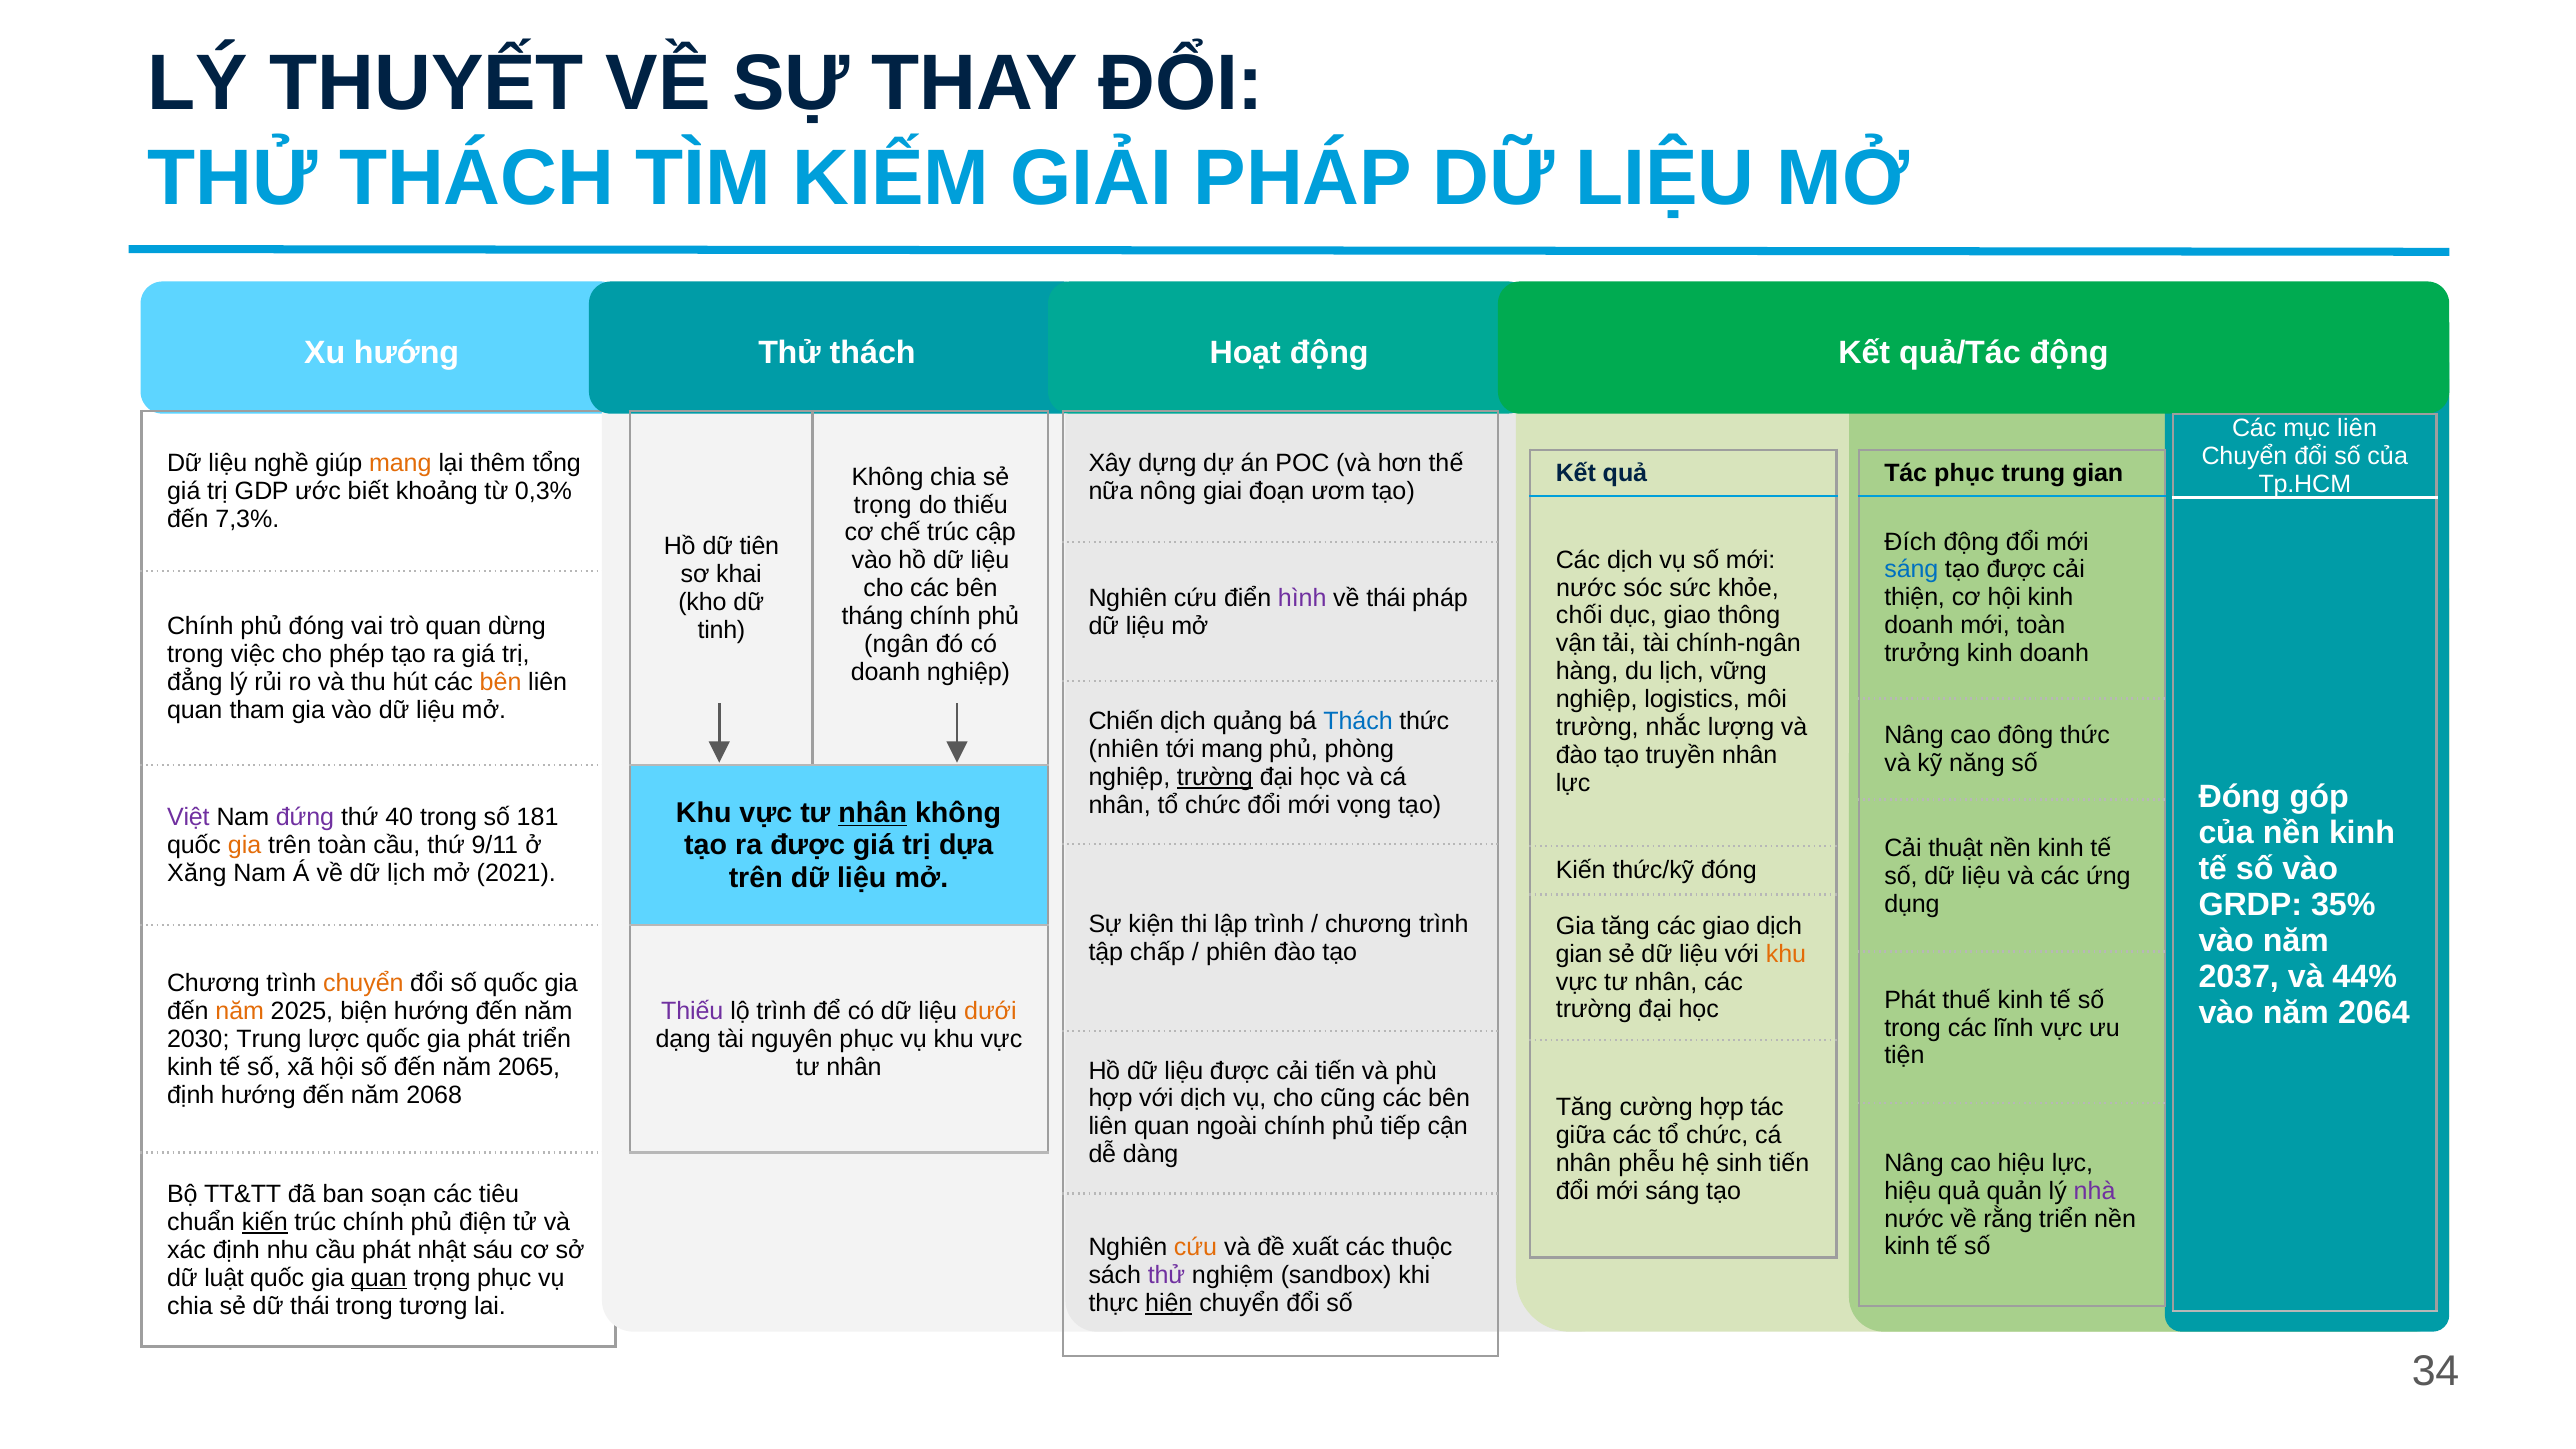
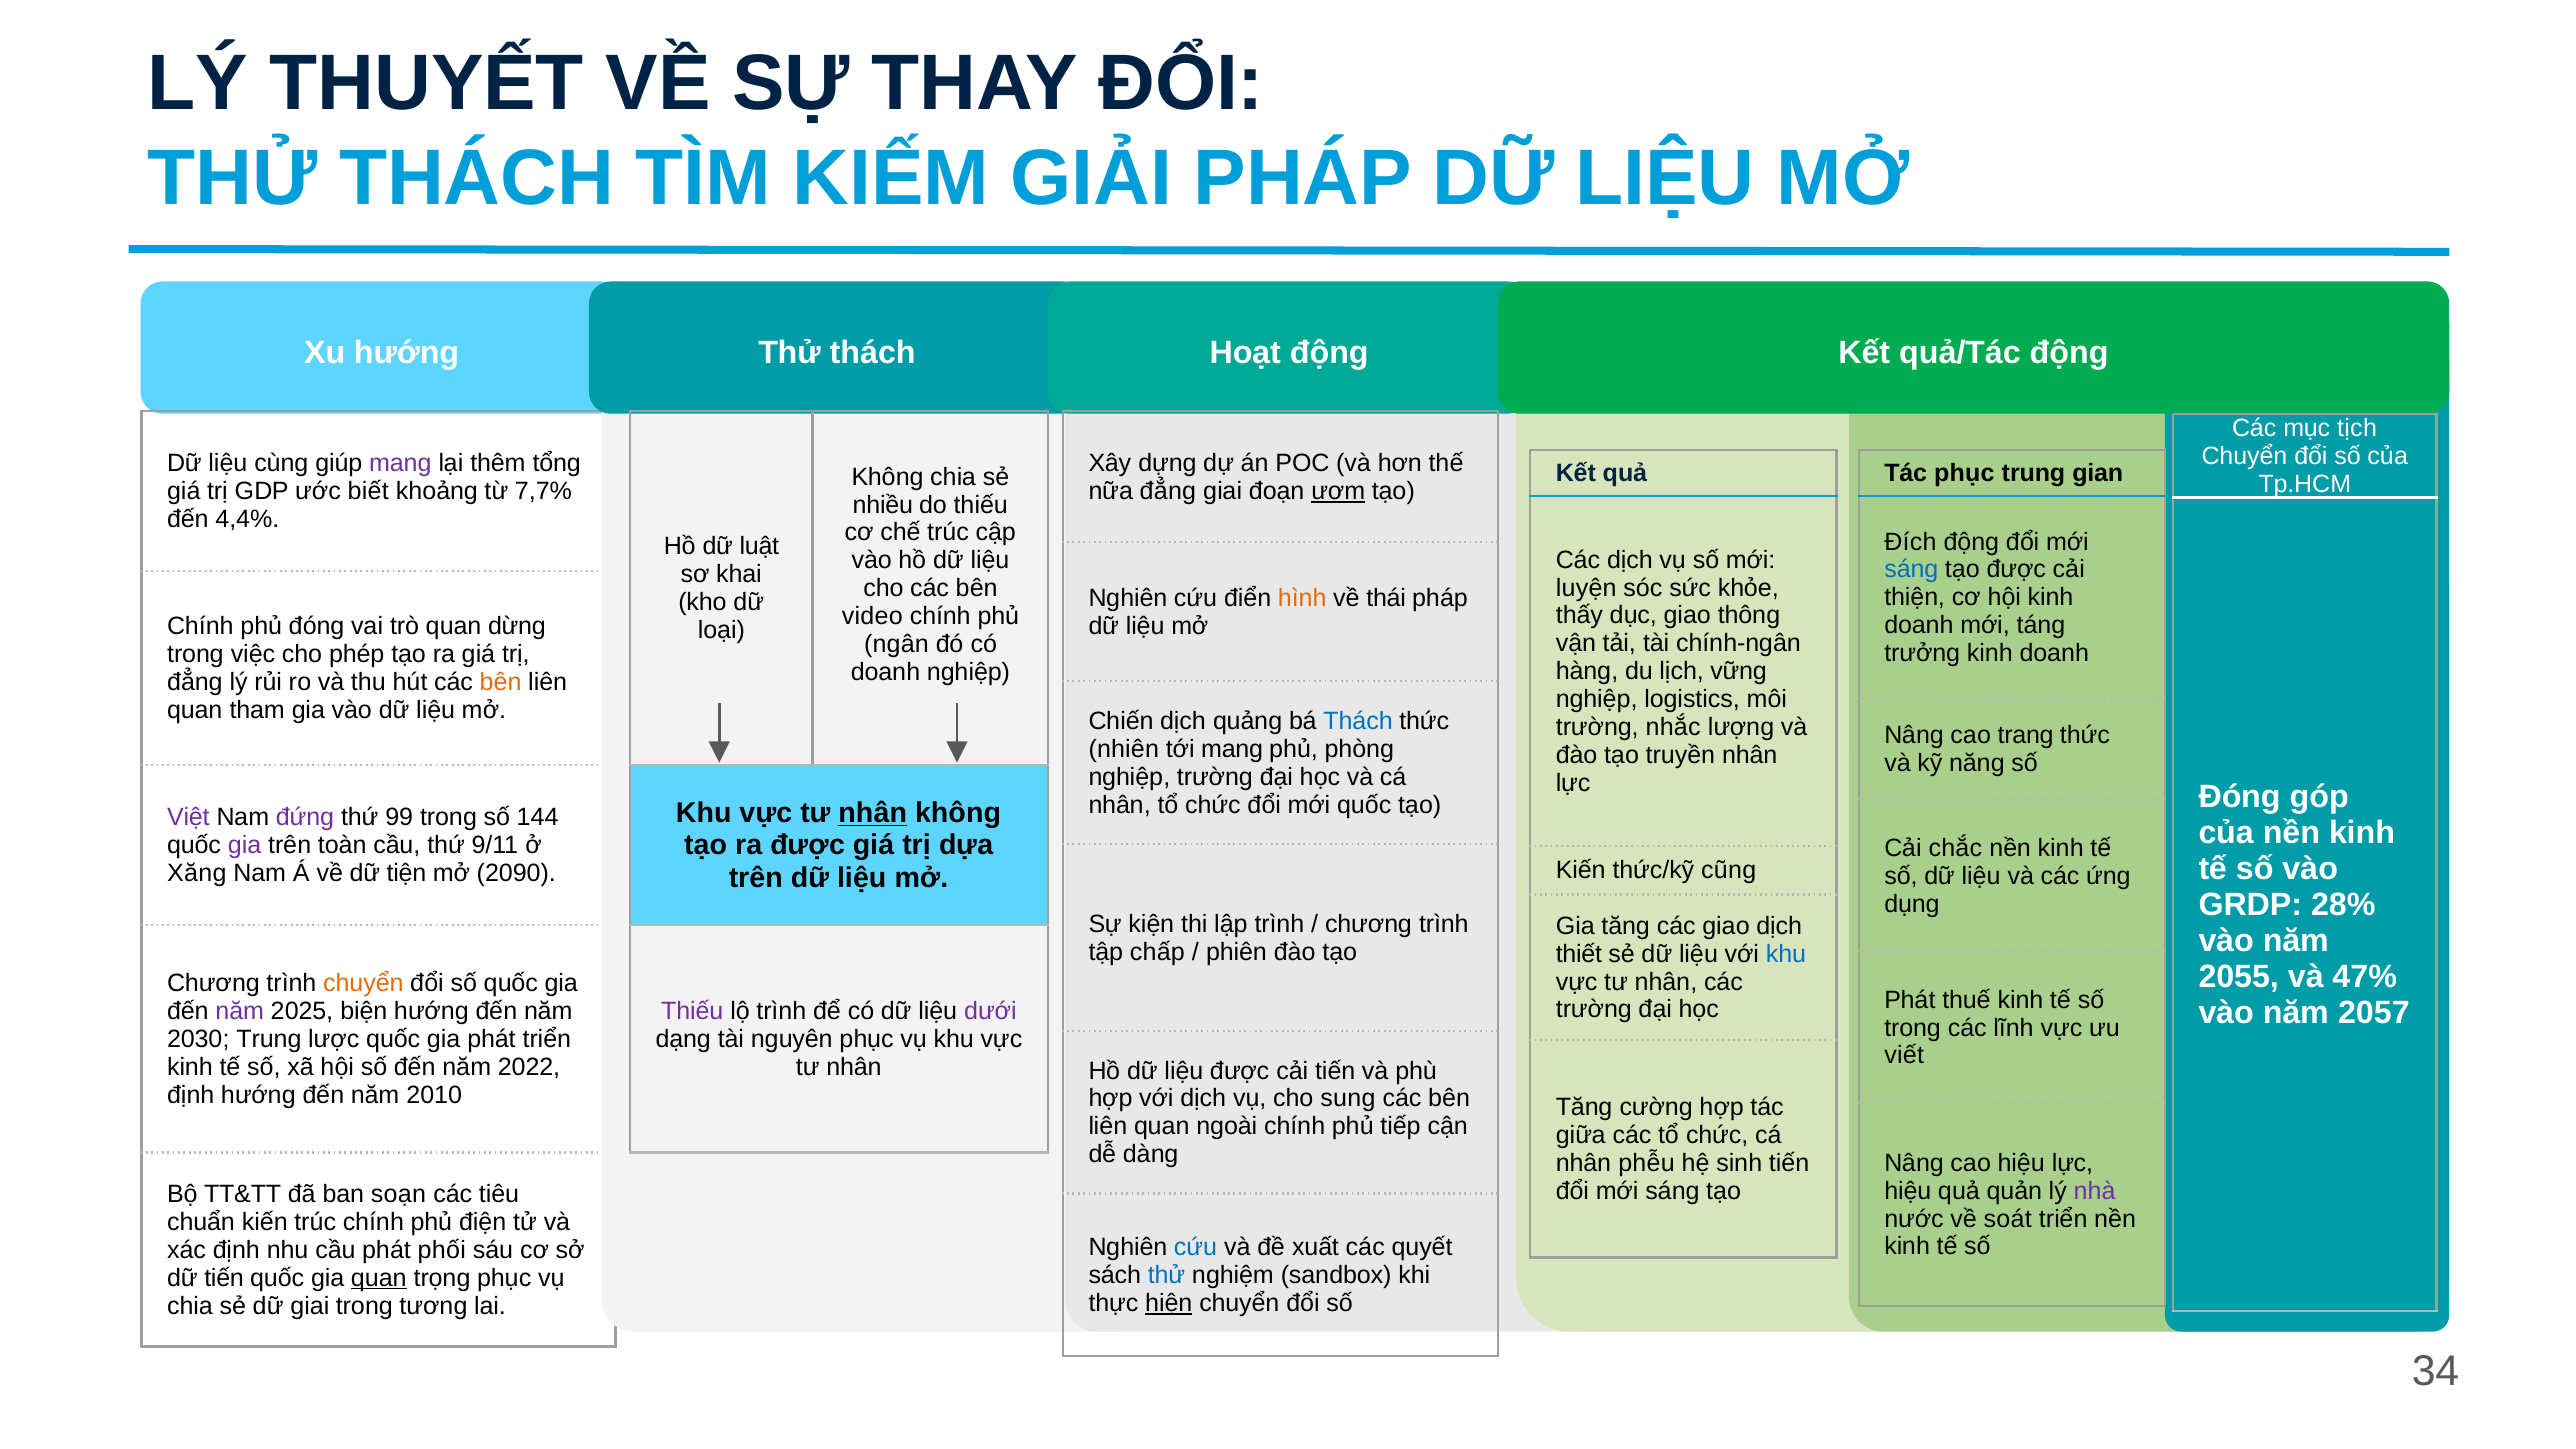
mục liên: liên -> tịch
nghề: nghề -> cùng
mang at (400, 464) colour: orange -> purple
nữa nông: nông -> đẳng
ươm underline: none -> present
0,3%: 0,3% -> 7,7%
trọng at (883, 505): trọng -> nhiều
7,3%: 7,3% -> 4,4%
tiên: tiên -> luật
nước at (1586, 588): nước -> luyện
hình colour: purple -> orange
chối: chối -> thấy
tháng: tháng -> video
mới toàn: toàn -> táng
tinh: tinh -> loại
đông: đông -> trang
trường at (1215, 777) underline: present -> none
mới vọng: vọng -> quốc
40: 40 -> 99
181: 181 -> 144
gia at (245, 845) colour: orange -> purple
thuật: thuật -> chắc
thức/kỹ đóng: đóng -> cũng
dữ lịch: lịch -> tiện
2021: 2021 -> 2090
35%: 35% -> 28%
gian at (1579, 954): gian -> thiết
khu at (1786, 954) colour: orange -> blue
2037: 2037 -> 2055
44%: 44% -> 47%
2064: 2064 -> 2057
năm at (240, 1011) colour: orange -> purple
dưới colour: orange -> purple
tiện: tiện -> viết
2065: 2065 -> 2022
2068: 2068 -> 2010
cũng: cũng -> sung
rằng: rằng -> soát
kiến at (265, 1222) underline: present -> none
cứu at (1195, 1247) colour: orange -> blue
thuộc: thuộc -> quyết
nhật: nhật -> phối
thử at (1166, 1275) colour: purple -> blue
dữ luật: luật -> tiến
dữ thái: thái -> giai
